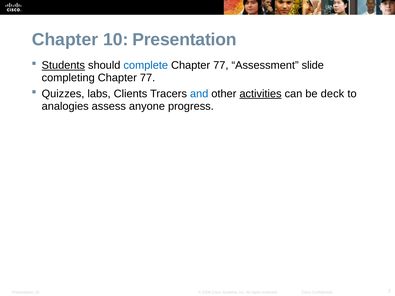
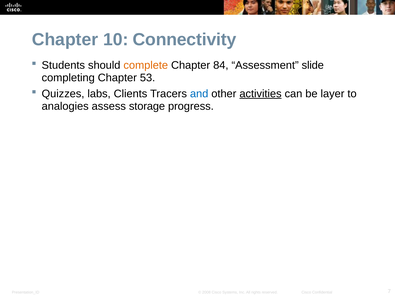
Presentation: Presentation -> Connectivity
Students underline: present -> none
complete colour: blue -> orange
77 at (221, 65): 77 -> 84
completing Chapter 77: 77 -> 53
deck: deck -> layer
anyone: anyone -> storage
